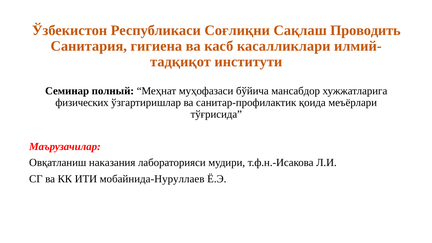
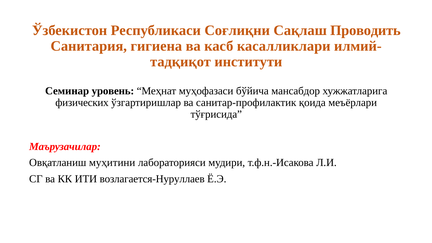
полный: полный -> уровень
наказания: наказания -> муҳитини
мобайнида-Нуруллаев: мобайнида-Нуруллаев -> возлагается-Нуруллаев
